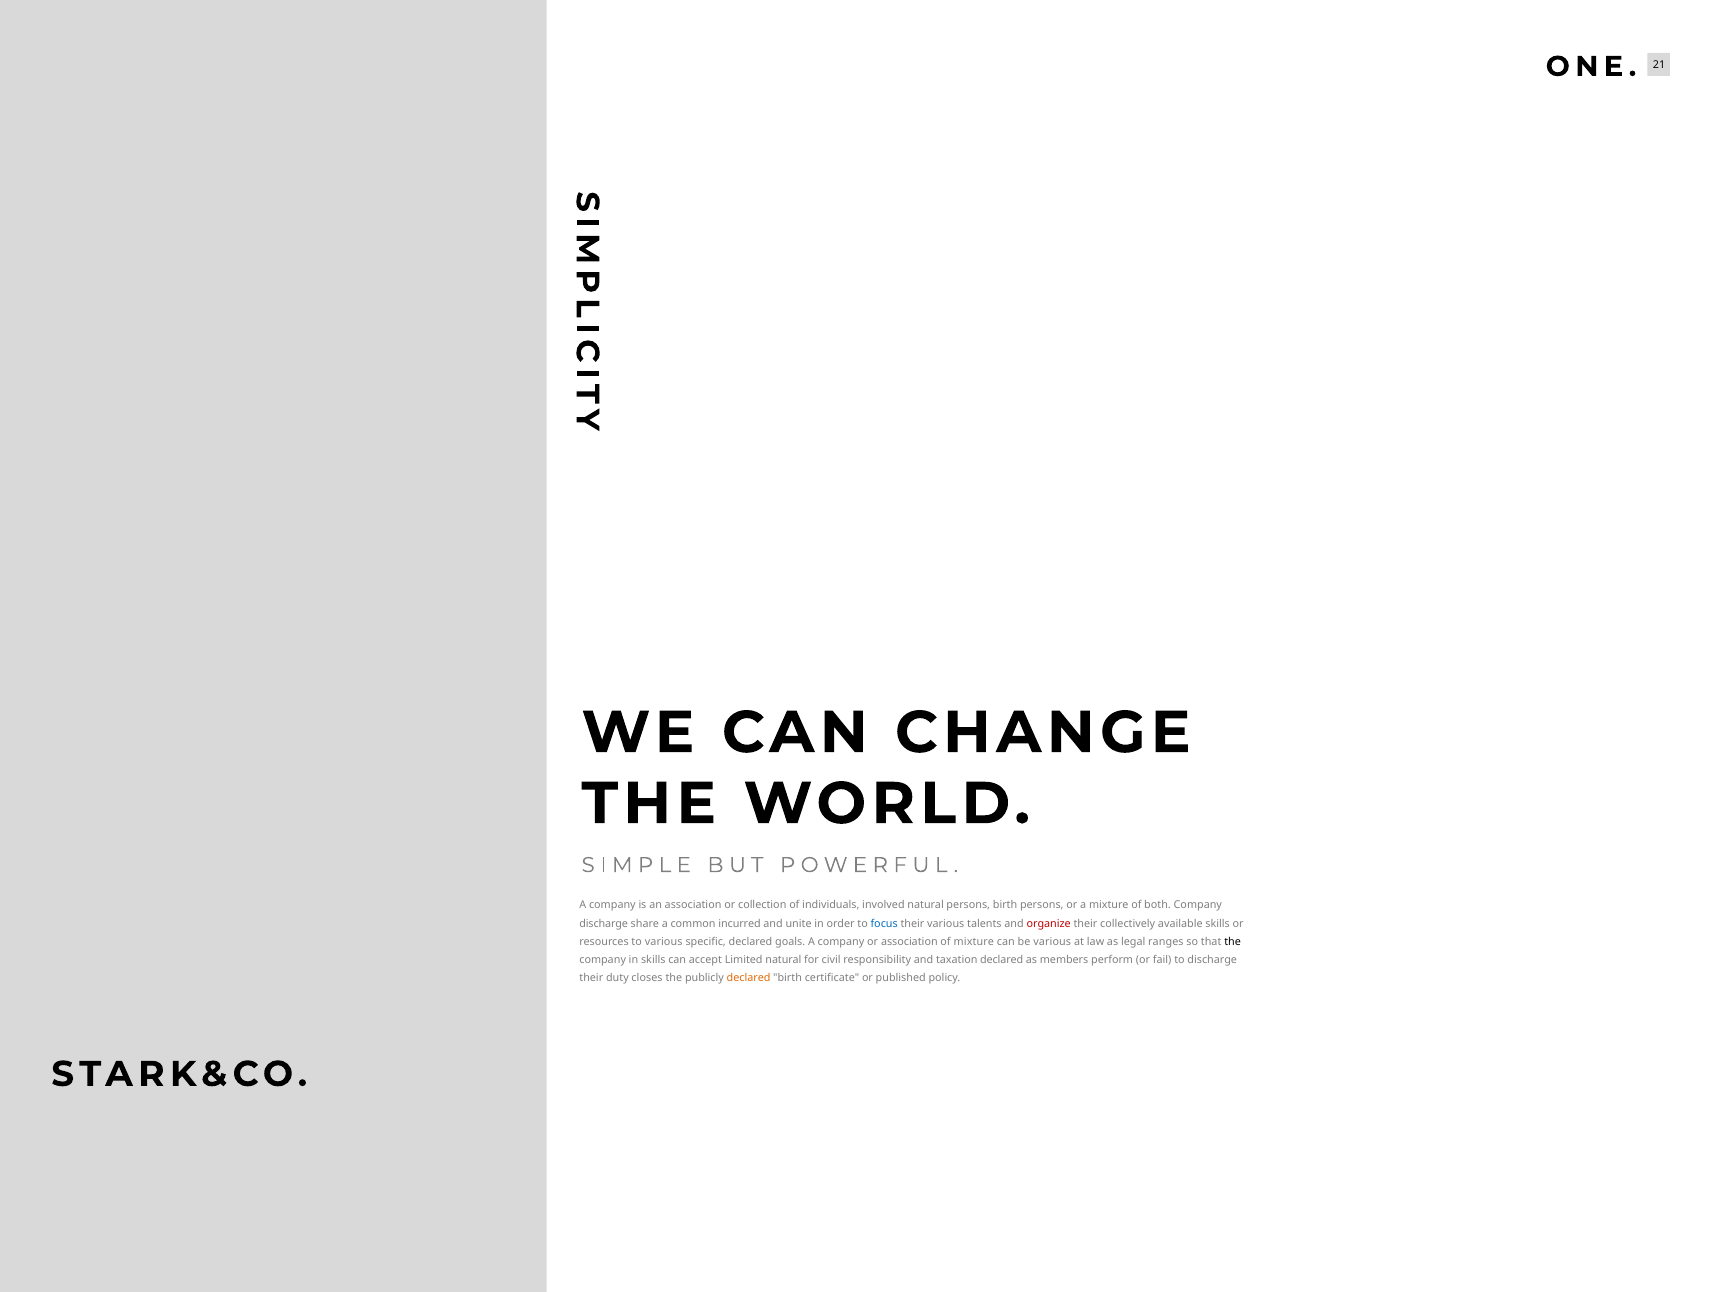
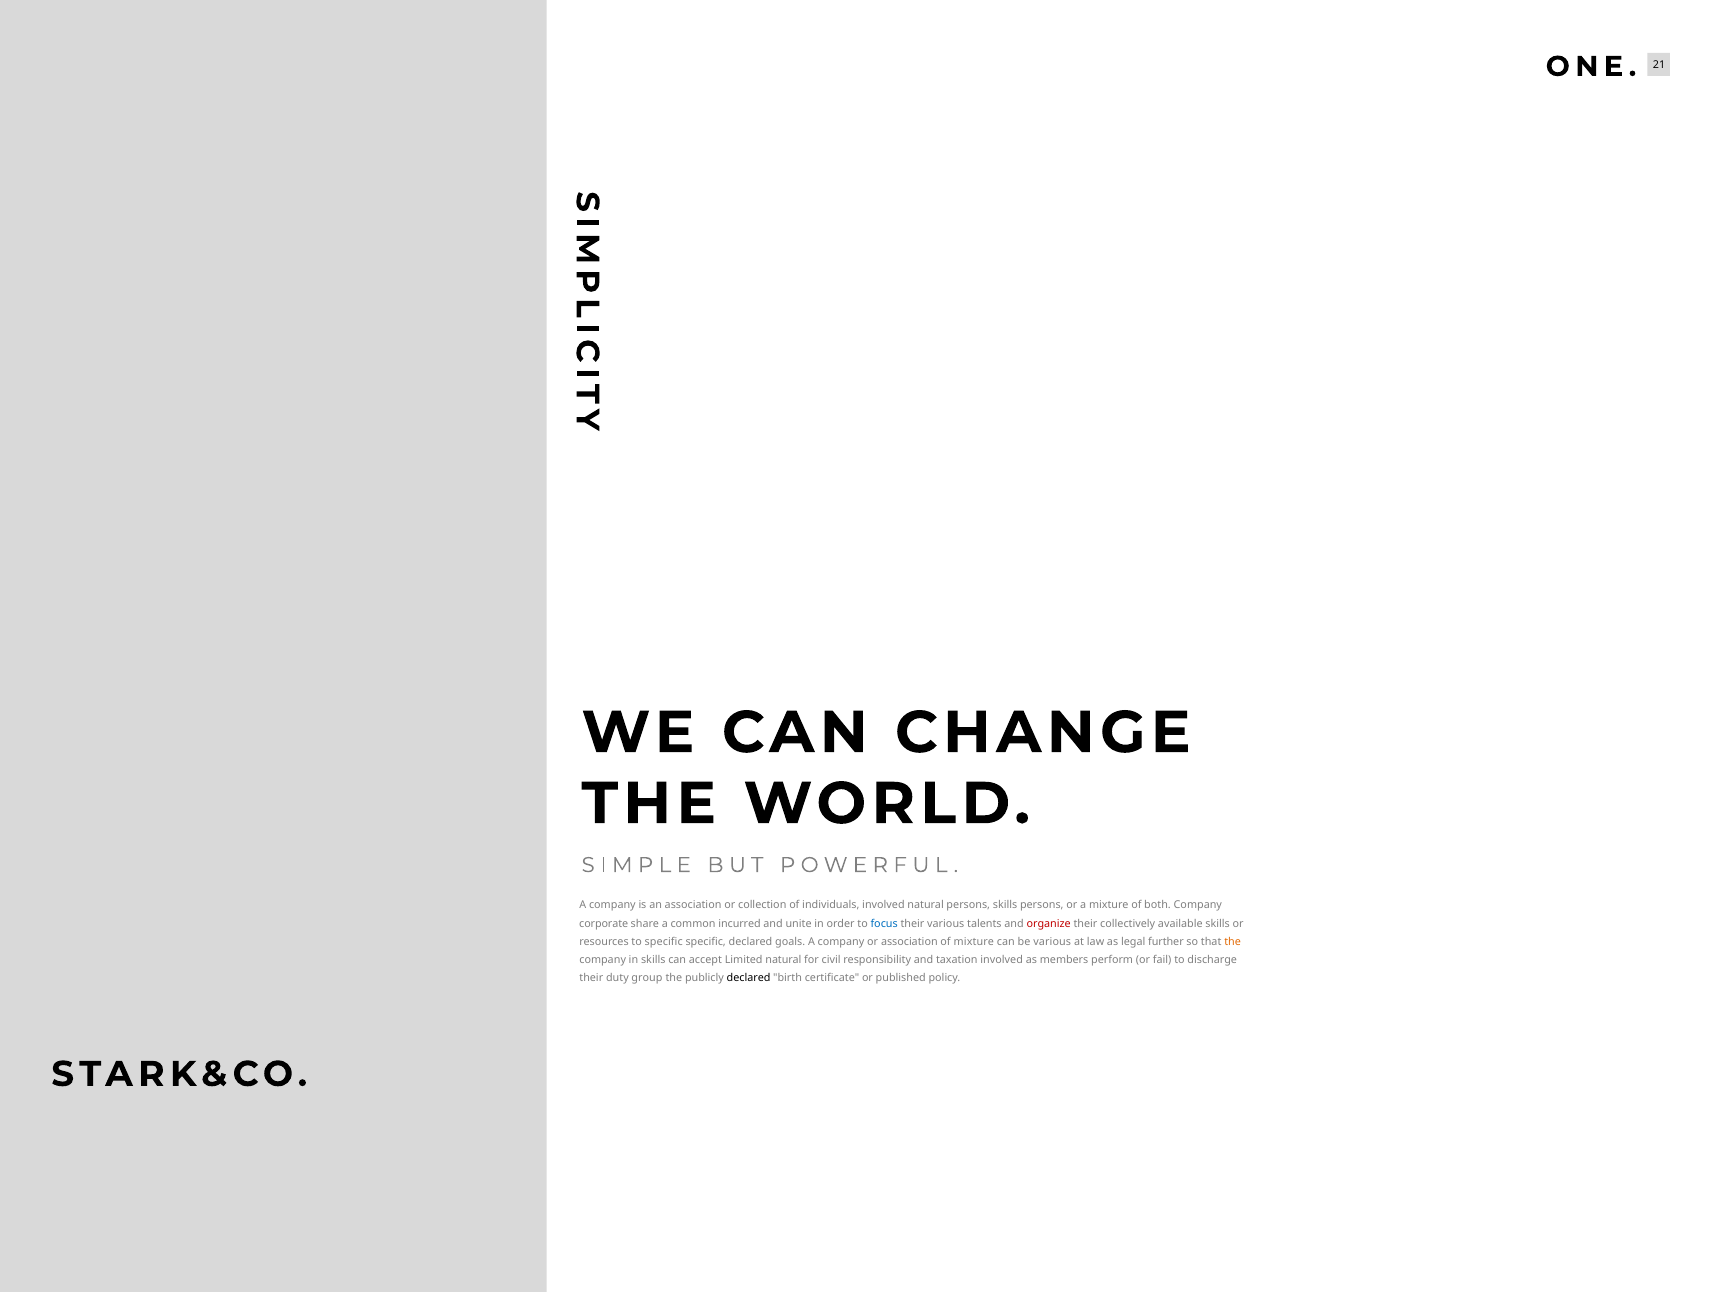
persons birth: birth -> skills
discharge at (604, 924): discharge -> corporate
to various: various -> specific
ranges: ranges -> further
the at (1233, 942) colour: black -> orange
taxation declared: declared -> involved
closes: closes -> group
declared at (749, 978) colour: orange -> black
